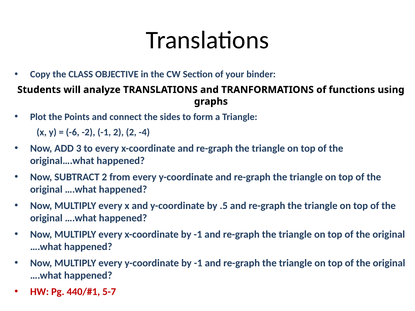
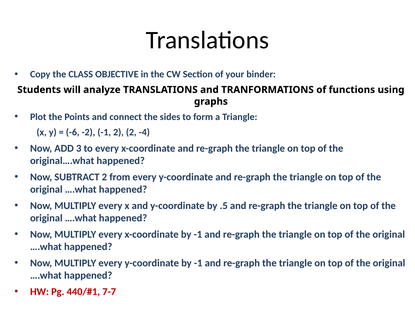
5-7: 5-7 -> 7-7
